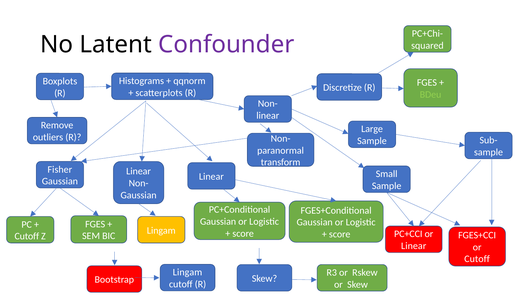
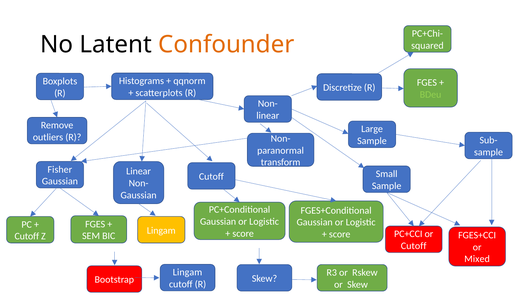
Confounder colour: purple -> orange
Linear at (211, 177): Linear -> Cutoff
Linear at (414, 246): Linear -> Cutoff
Cutoff at (477, 259): Cutoff -> Mixed
